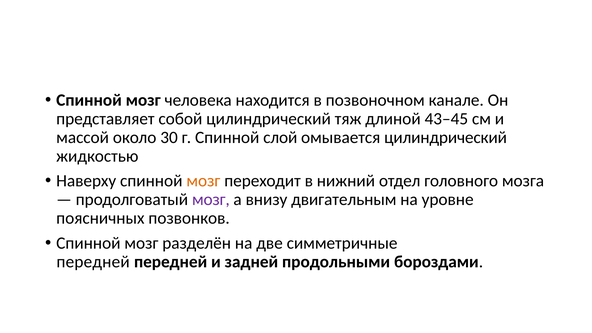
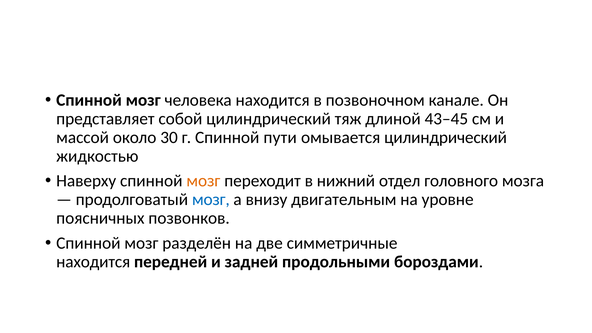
слой: слой -> пути
мозг at (211, 200) colour: purple -> blue
передней at (93, 262): передней -> находится
